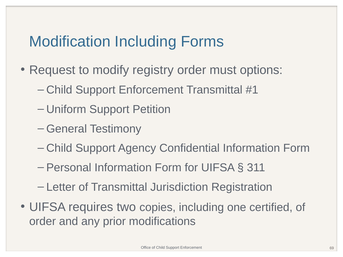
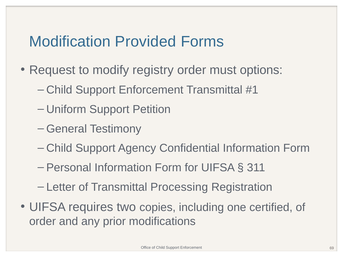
Modification Including: Including -> Provided
Jurisdiction: Jurisdiction -> Processing
